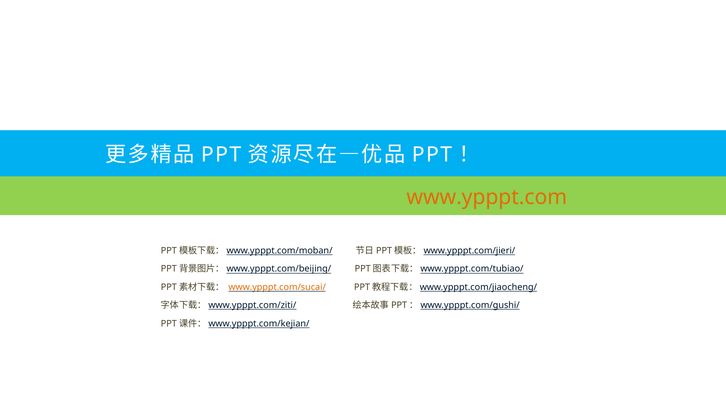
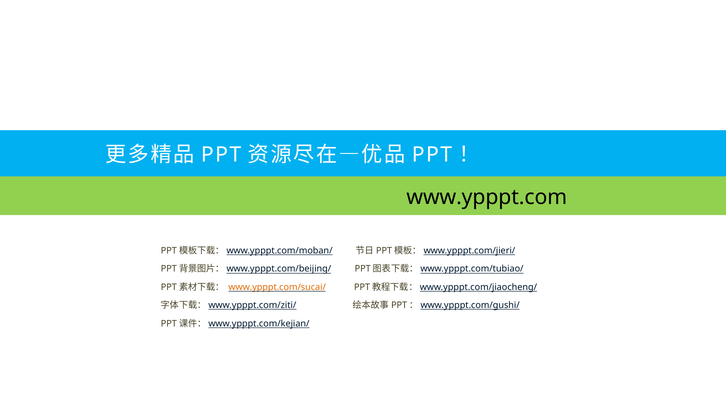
www.ypppt.com colour: orange -> black
